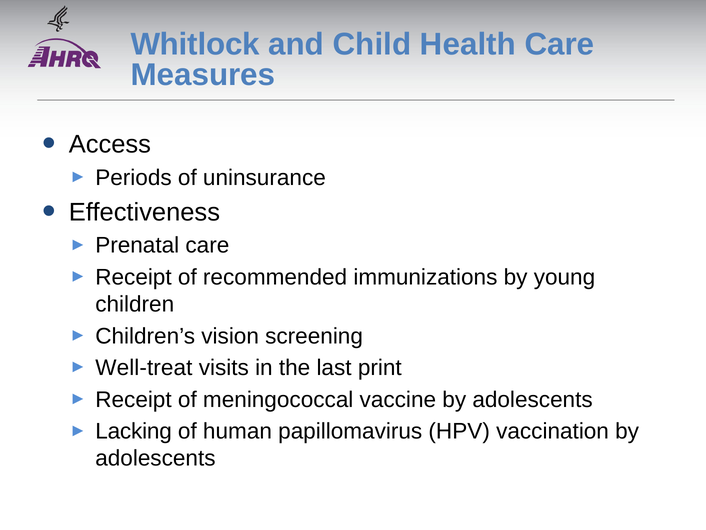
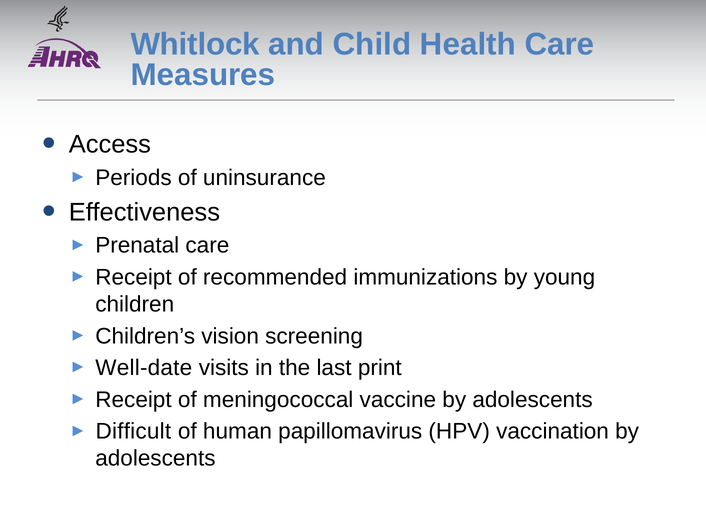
Well-treat: Well-treat -> Well-date
Lacking: Lacking -> Difficult
